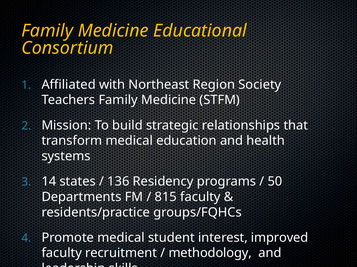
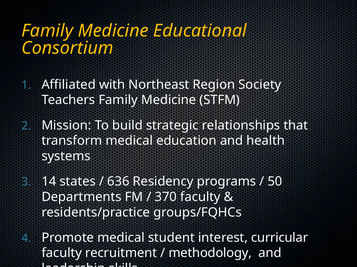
136: 136 -> 636
815: 815 -> 370
improved: improved -> curricular
